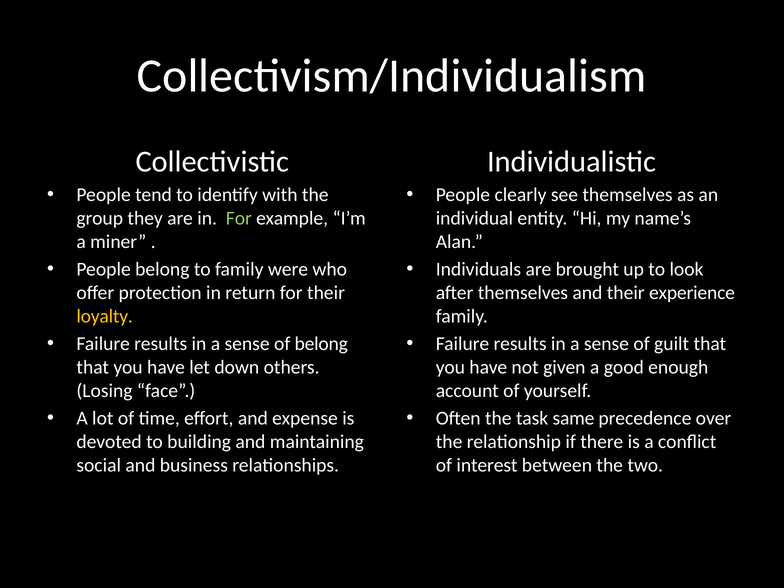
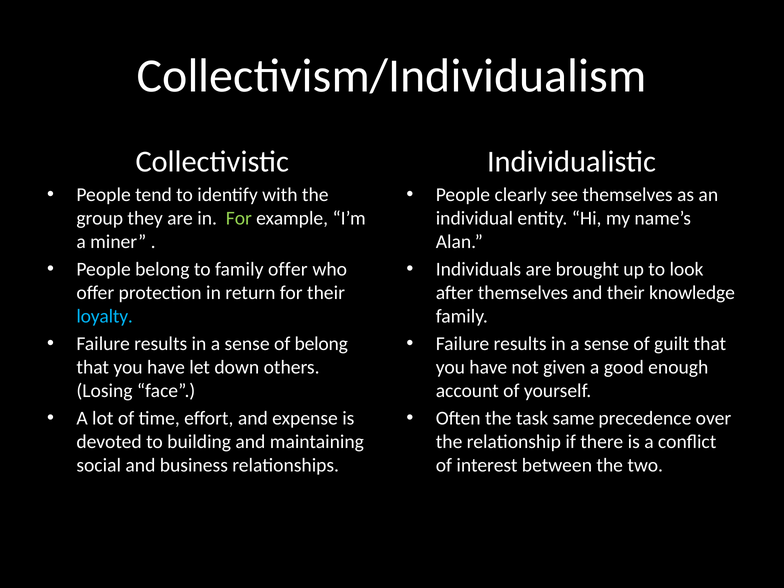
family were: were -> offer
experience: experience -> knowledge
loyalty colour: yellow -> light blue
